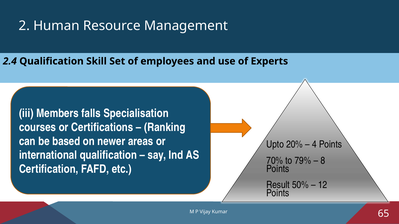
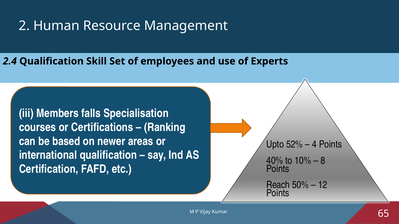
20%: 20% -> 52%
70%: 70% -> 40%
79%: 79% -> 10%
Result: Result -> Reach
